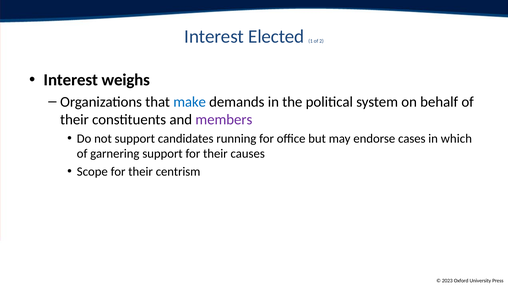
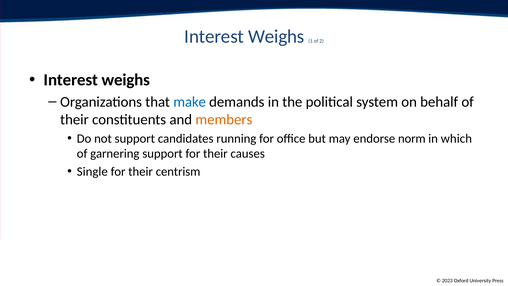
Elected at (276, 37): Elected -> Weighs
members colour: purple -> orange
cases: cases -> norm
Scope: Scope -> Single
